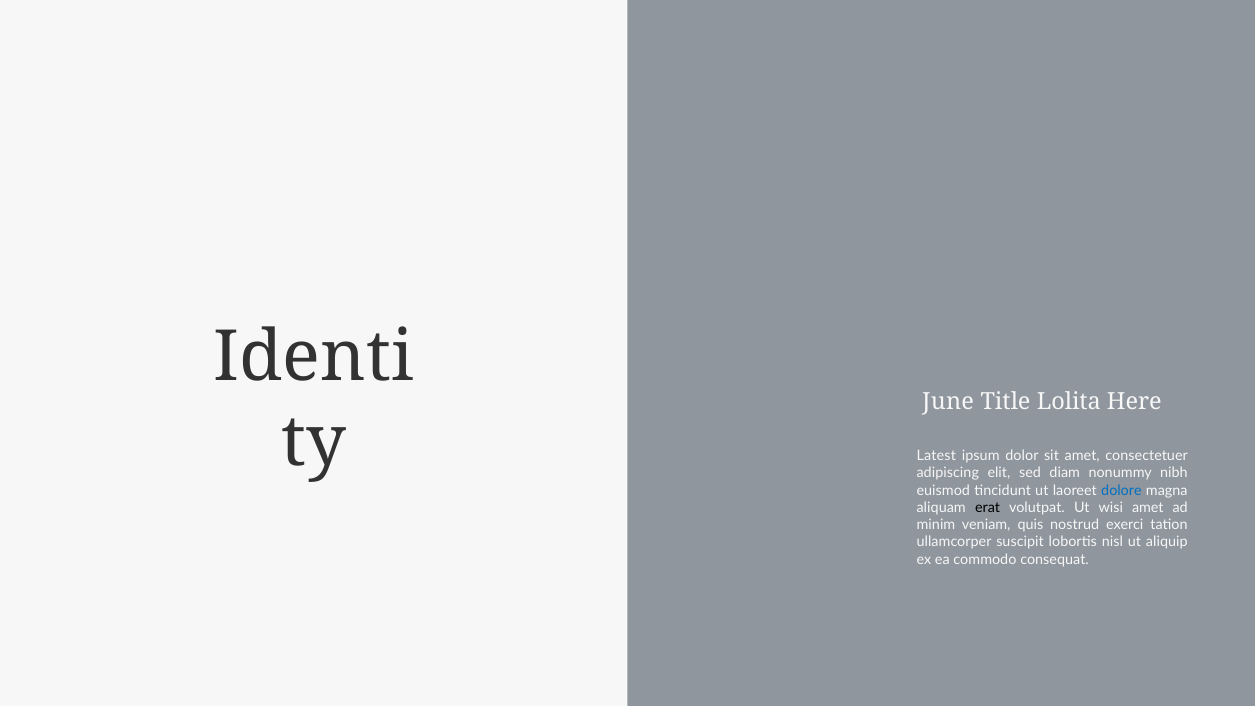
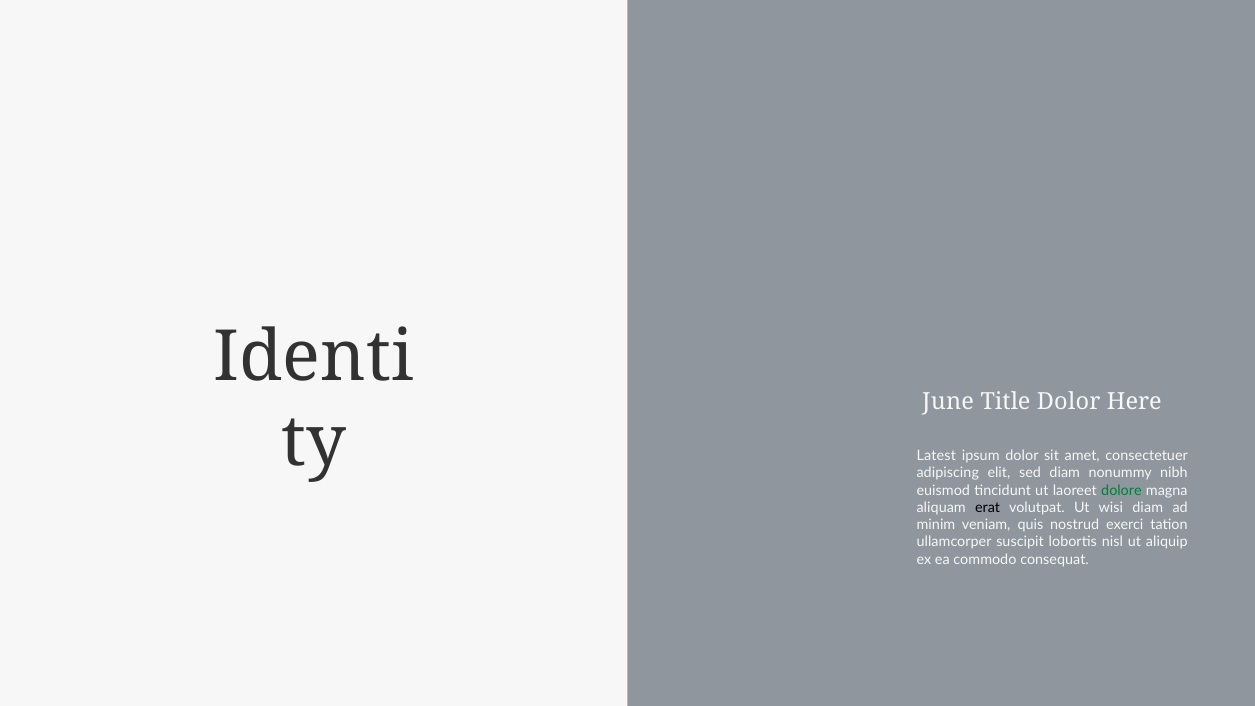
Title Lolita: Lolita -> Dolor
dolore colour: blue -> green
wisi amet: amet -> diam
